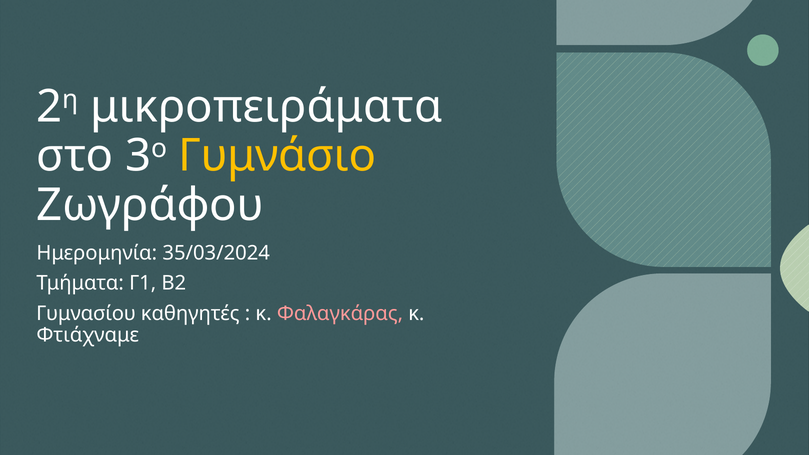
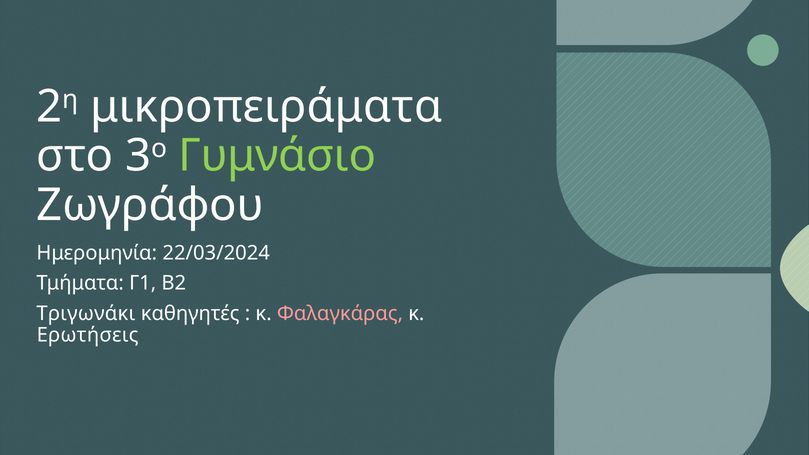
Γυμνάσιο colour: yellow -> light green
35/03/2024: 35/03/2024 -> 22/03/2024
Γυμνασίου: Γυμνασίου -> Τριγωνάκι
Φτιάχναμε: Φτιάχναμε -> Ερωτήσεις
